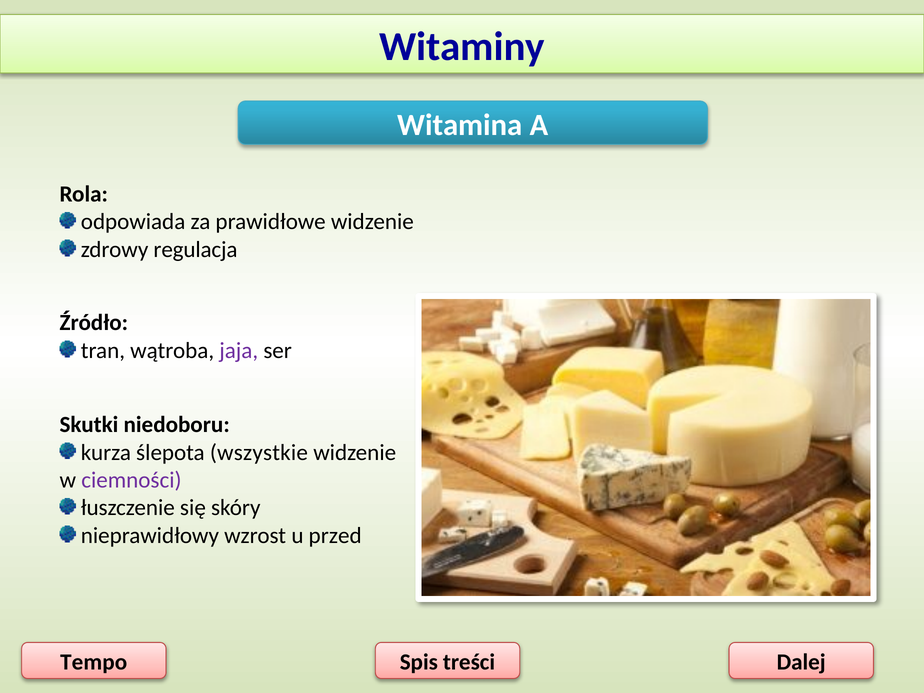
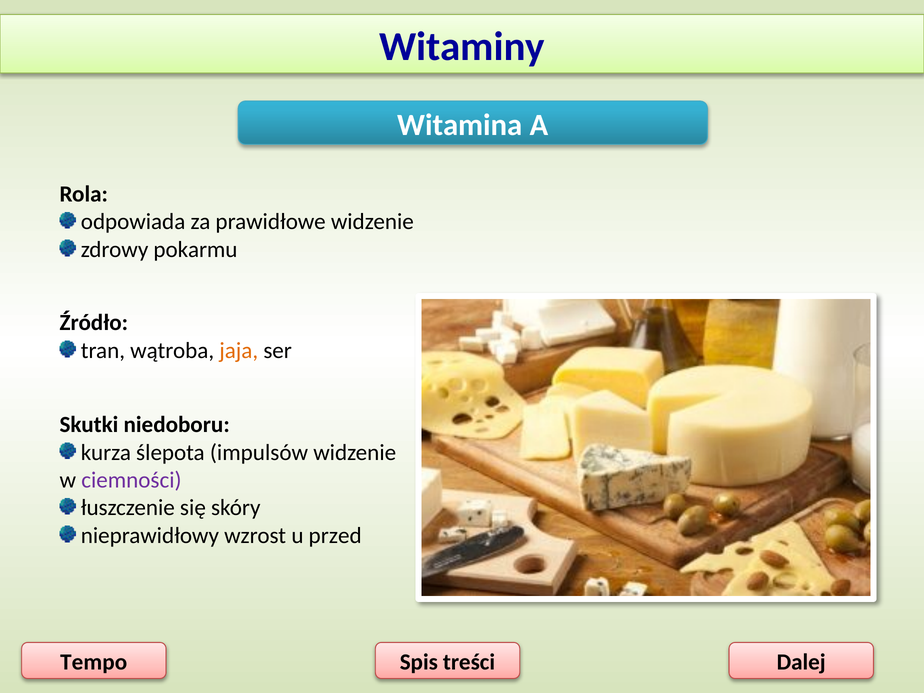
regulacja: regulacja -> pokarmu
jaja colour: purple -> orange
wszystkie: wszystkie -> impulsów
